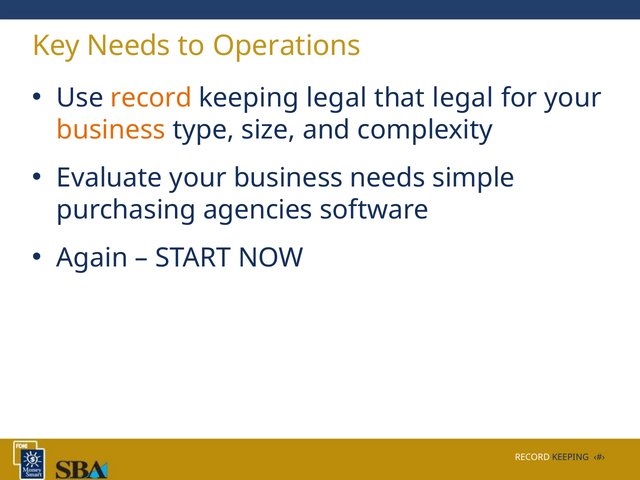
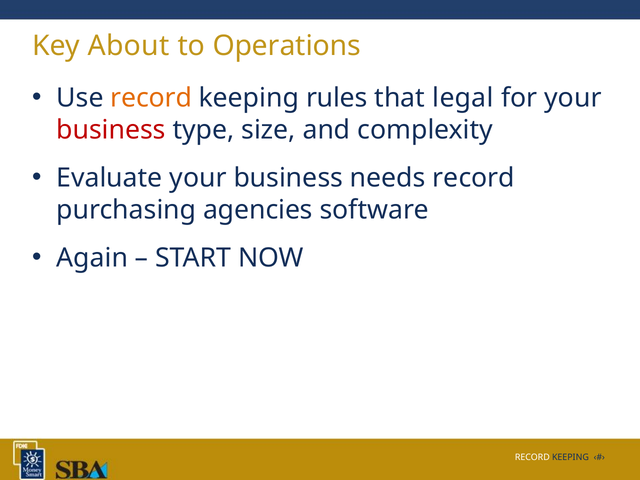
Key Needs: Needs -> About
keeping legal: legal -> rules
business at (111, 130) colour: orange -> red
needs simple: simple -> record
